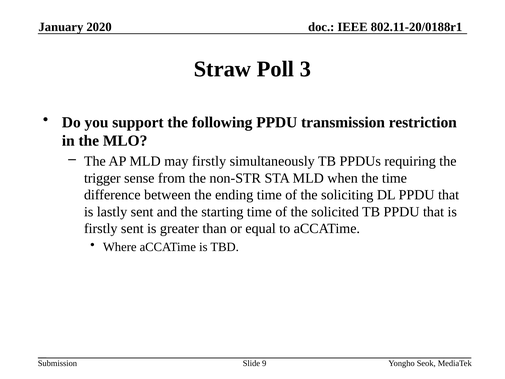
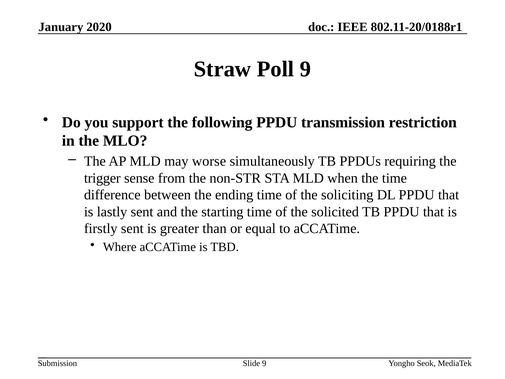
Poll 3: 3 -> 9
may firstly: firstly -> worse
